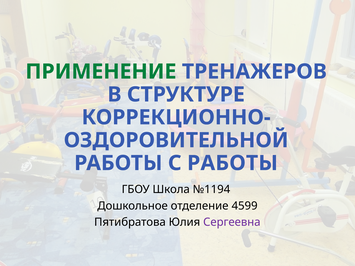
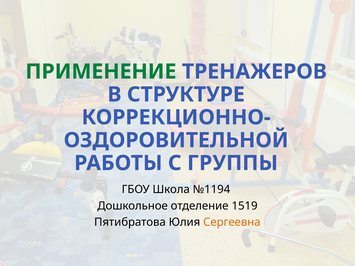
С РАБОТЫ: РАБОТЫ -> ГРУППЫ
4599: 4599 -> 1519
Сергеевна colour: purple -> orange
